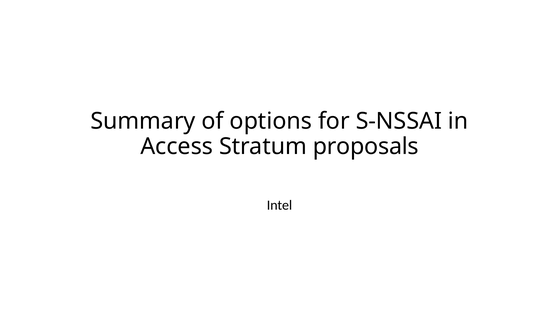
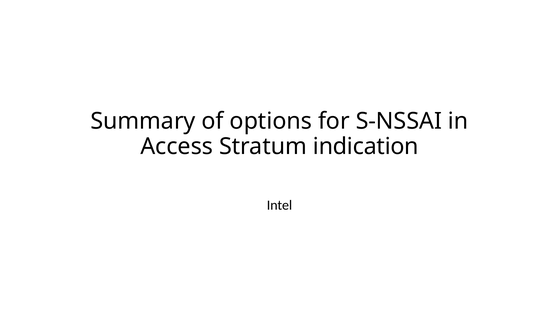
proposals: proposals -> indication
